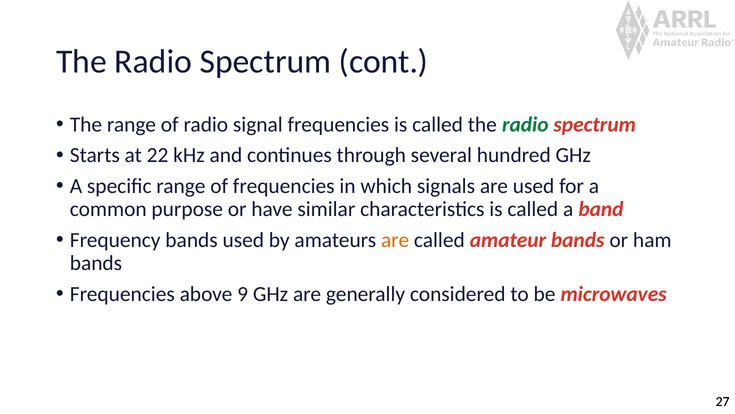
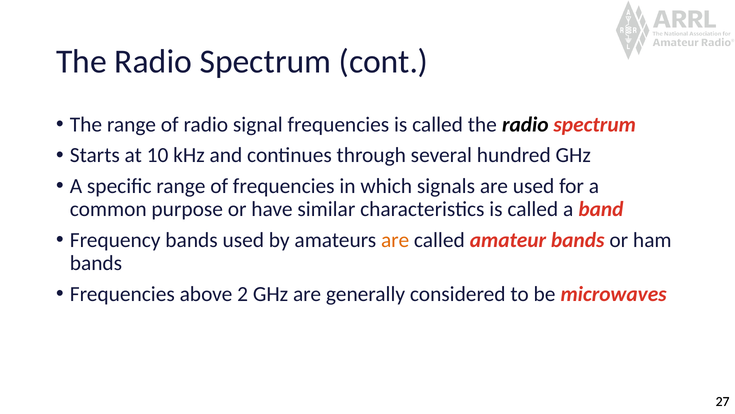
radio at (525, 124) colour: green -> black
22: 22 -> 10
9: 9 -> 2
